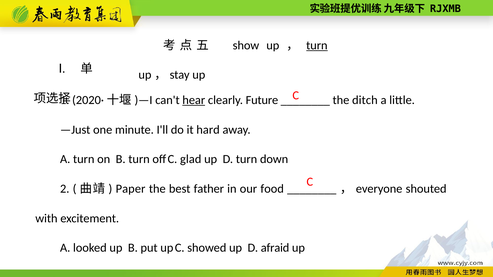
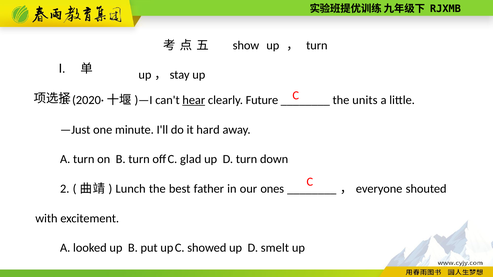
turn at (317, 45) underline: present -> none
ditch: ditch -> units
Paper: Paper -> Lunch
food: food -> ones
afraid: afraid -> smelt
